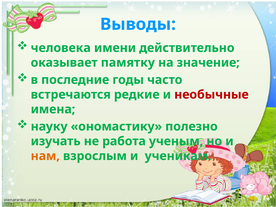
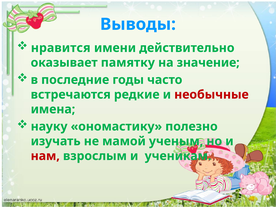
человека: человека -> нравится
работа: работа -> мамой
нам colour: orange -> red
